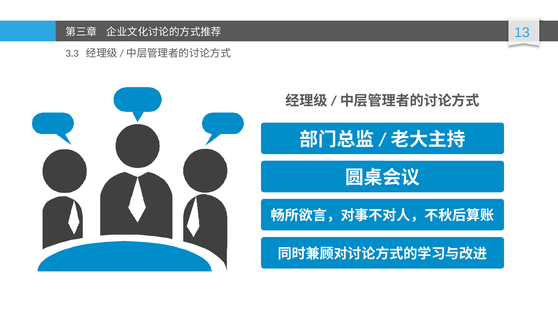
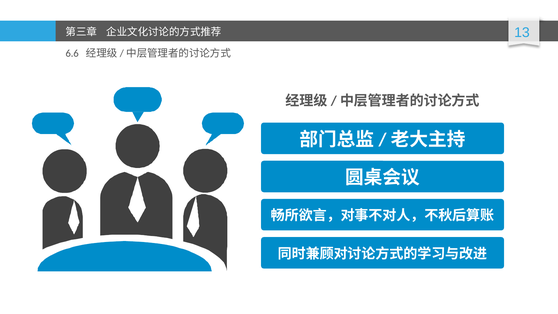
3.3: 3.3 -> 6.6
